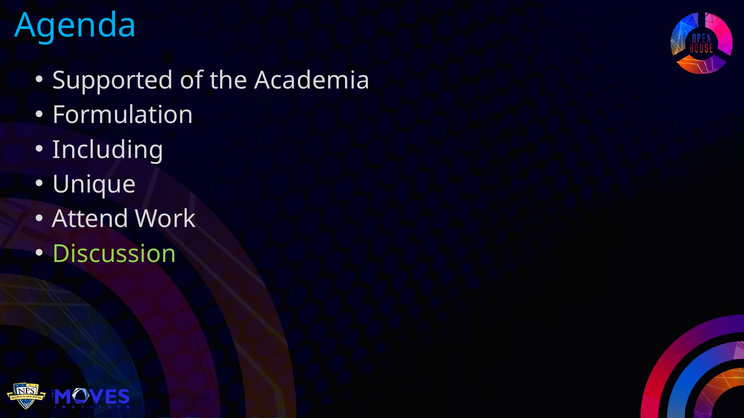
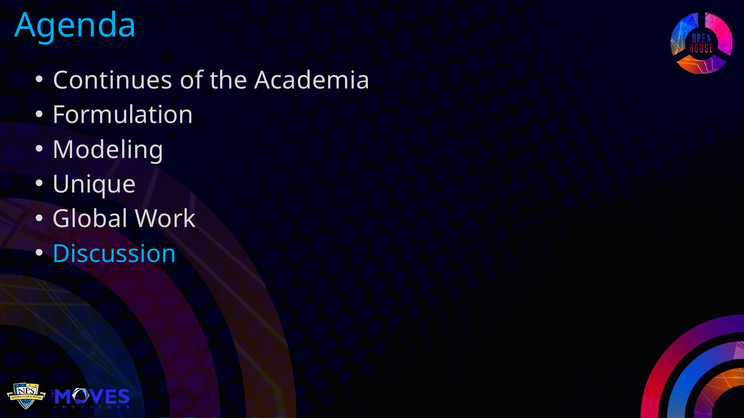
Supported: Supported -> Continues
Including: Including -> Modeling
Attend: Attend -> Global
Discussion colour: light green -> light blue
